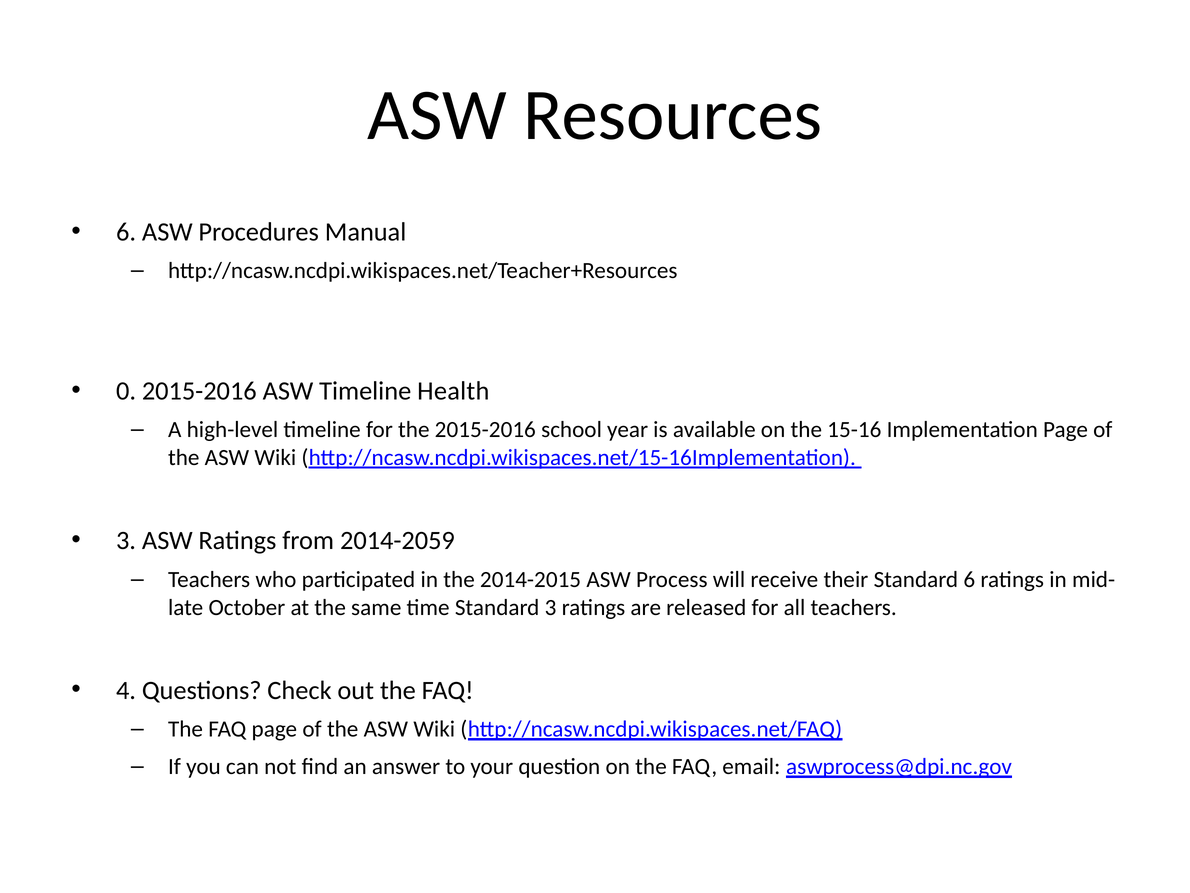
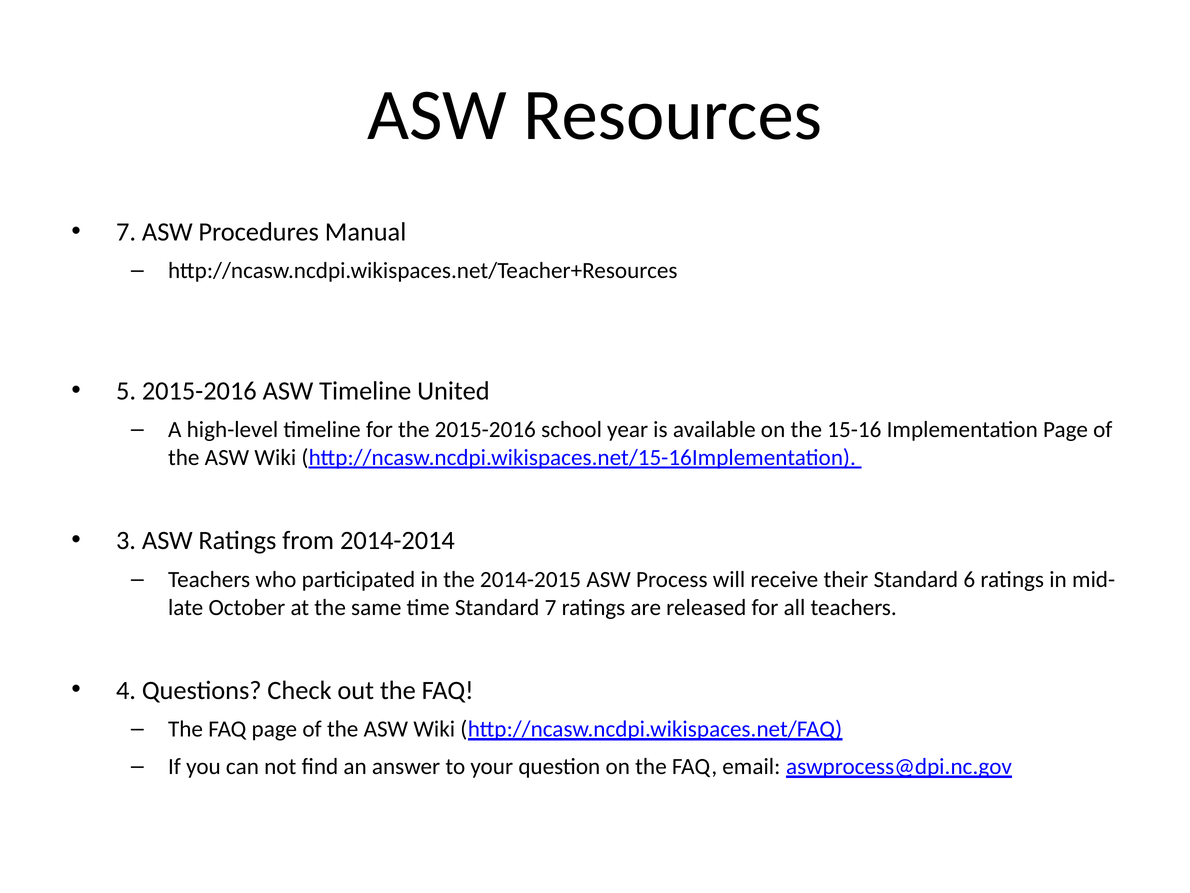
6 at (126, 232): 6 -> 7
0: 0 -> 5
Health: Health -> United
2014-2059: 2014-2059 -> 2014-2014
Standard 3: 3 -> 7
